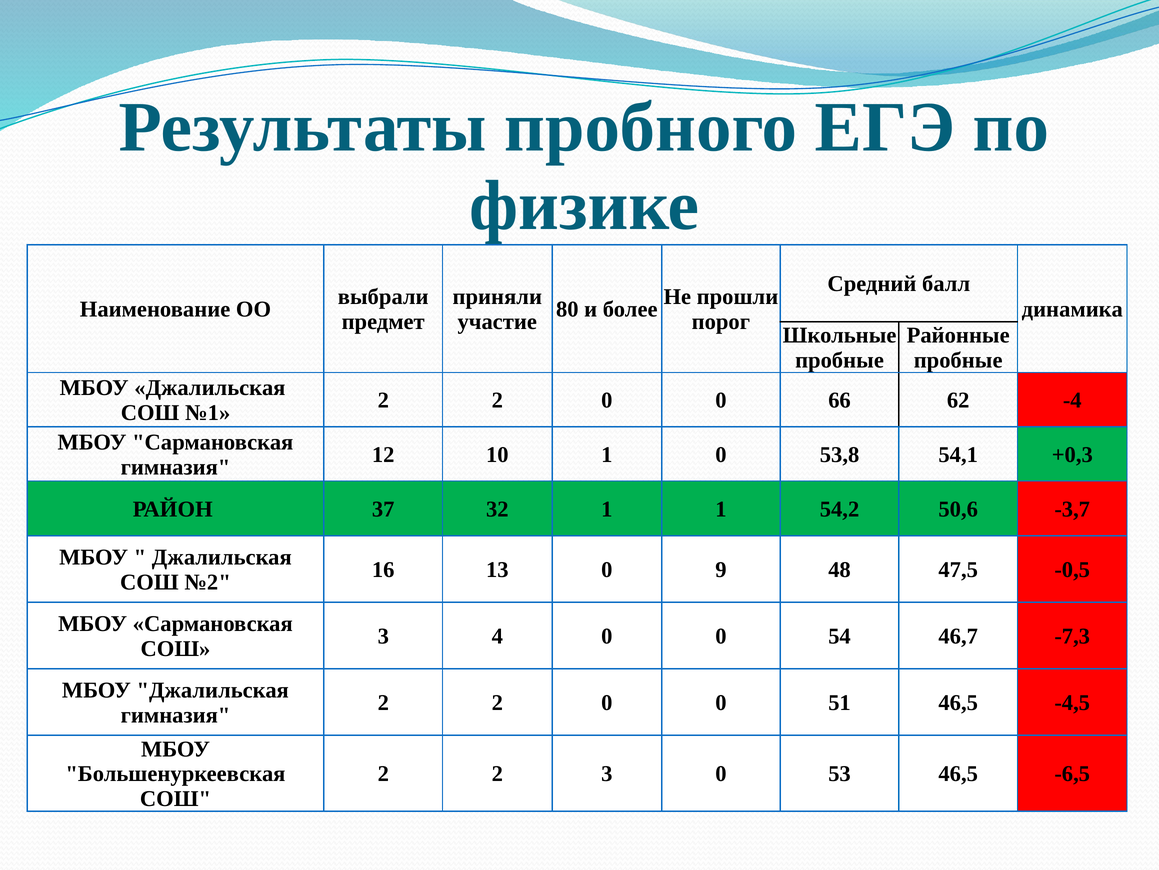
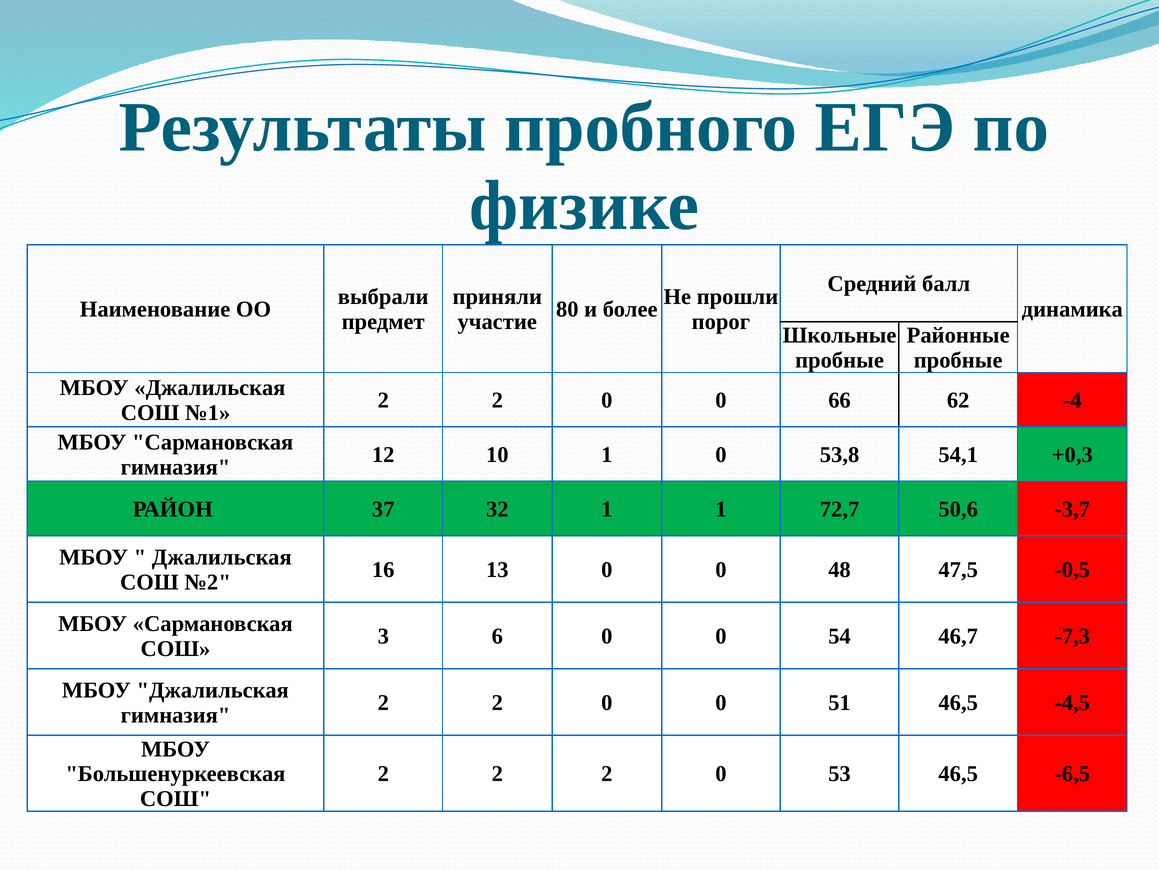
54,2: 54,2 -> 72,7
13 0 9: 9 -> 0
4: 4 -> 6
2 2 3: 3 -> 2
